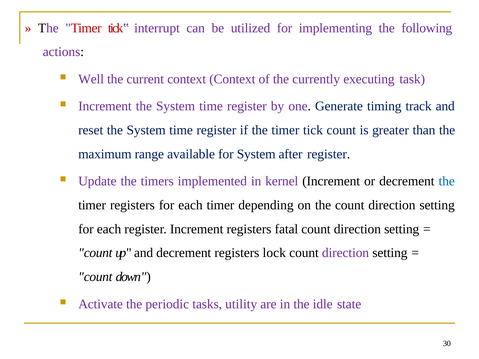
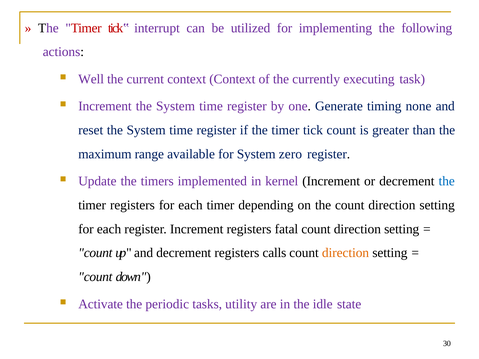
track: track -> none
after: after -> zero
lock: lock -> calls
direction at (346, 253) colour: purple -> orange
